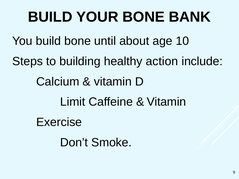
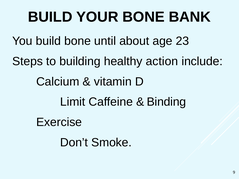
10: 10 -> 23
Vitamin at (166, 102): Vitamin -> Binding
